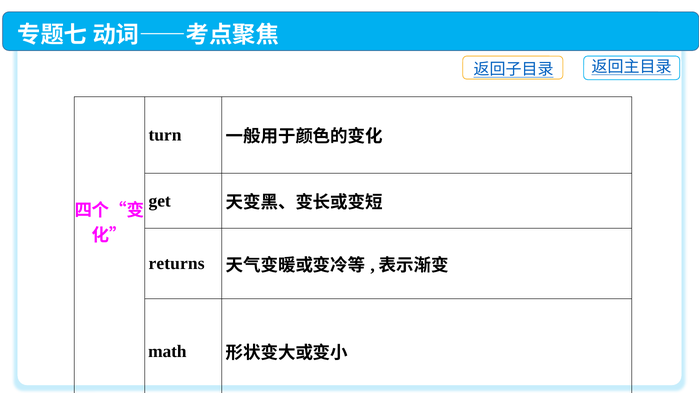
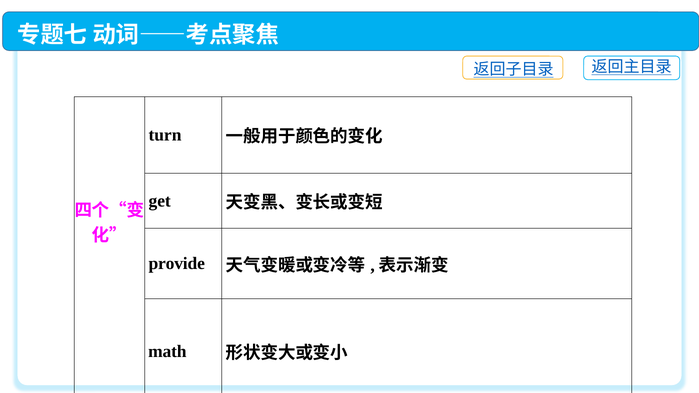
returns: returns -> provide
